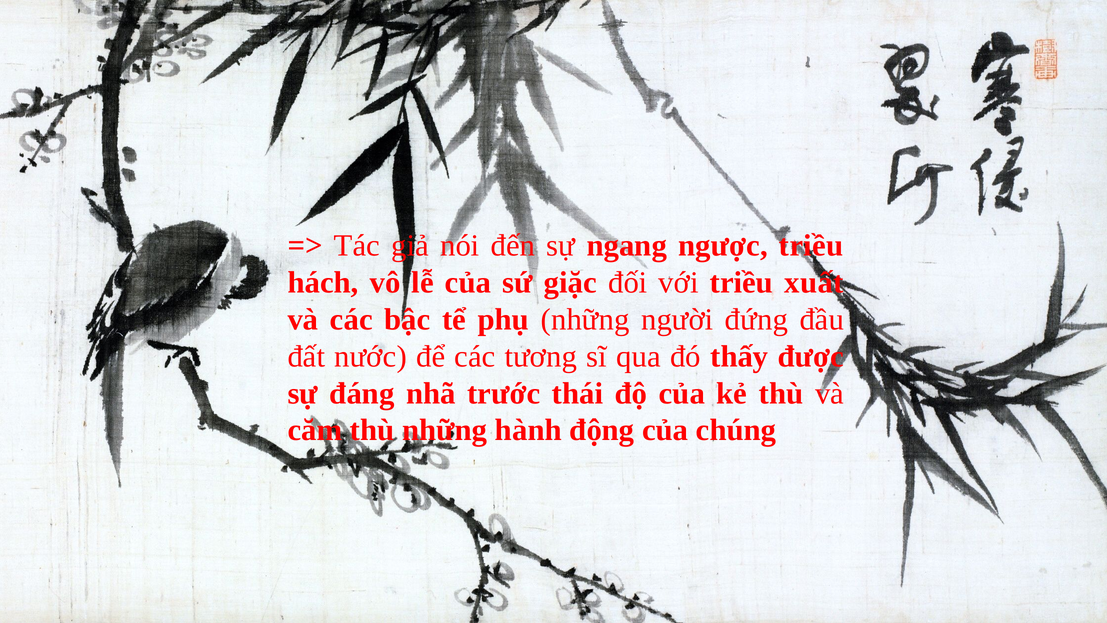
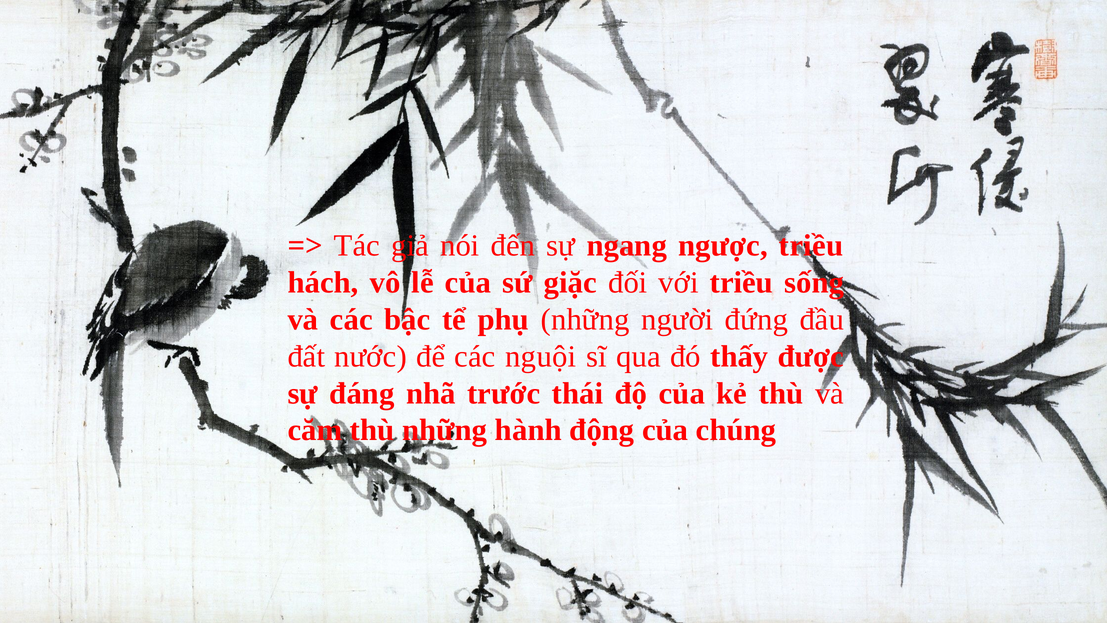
xuất: xuất -> sống
tương: tương -> nguội
